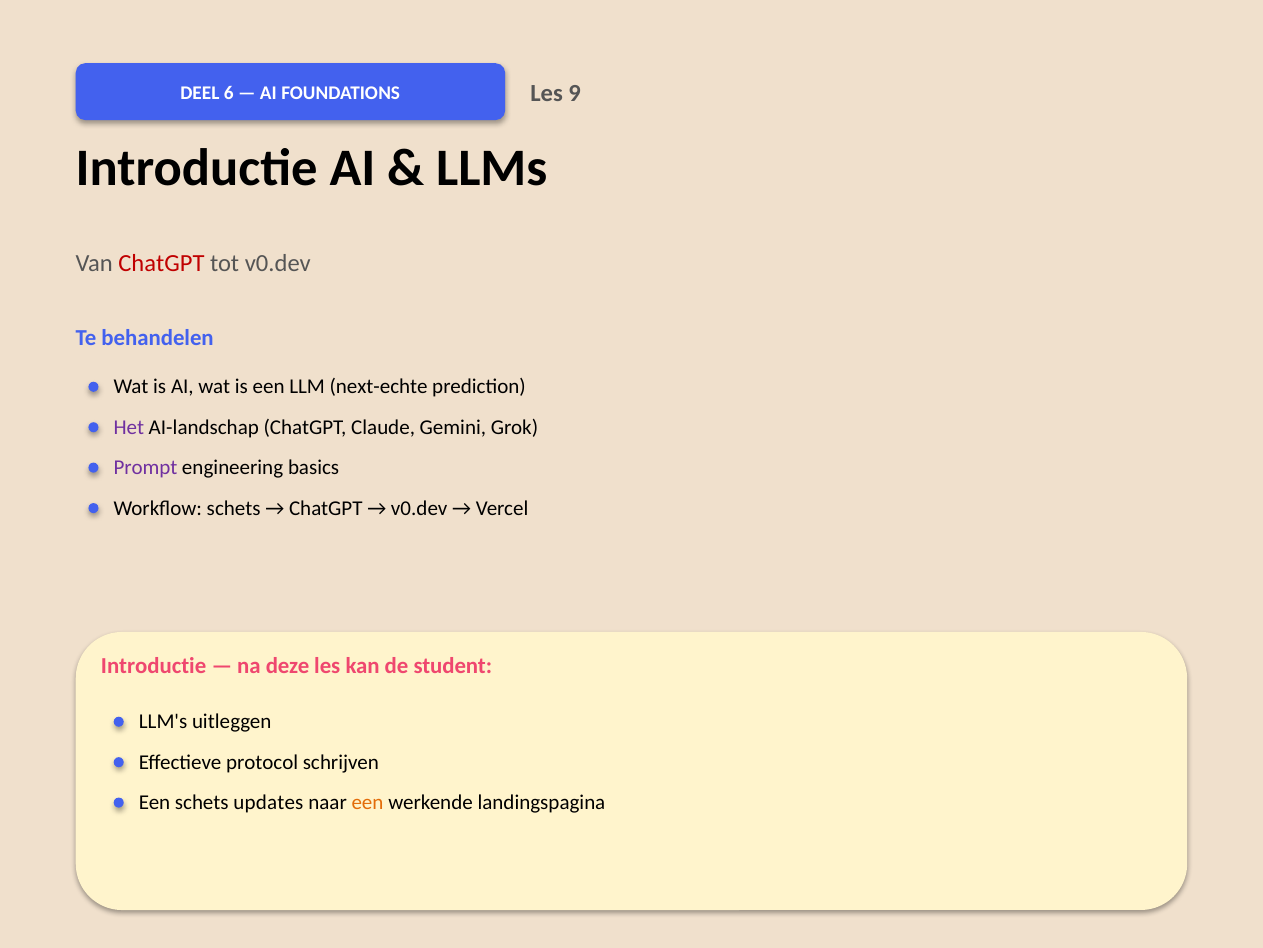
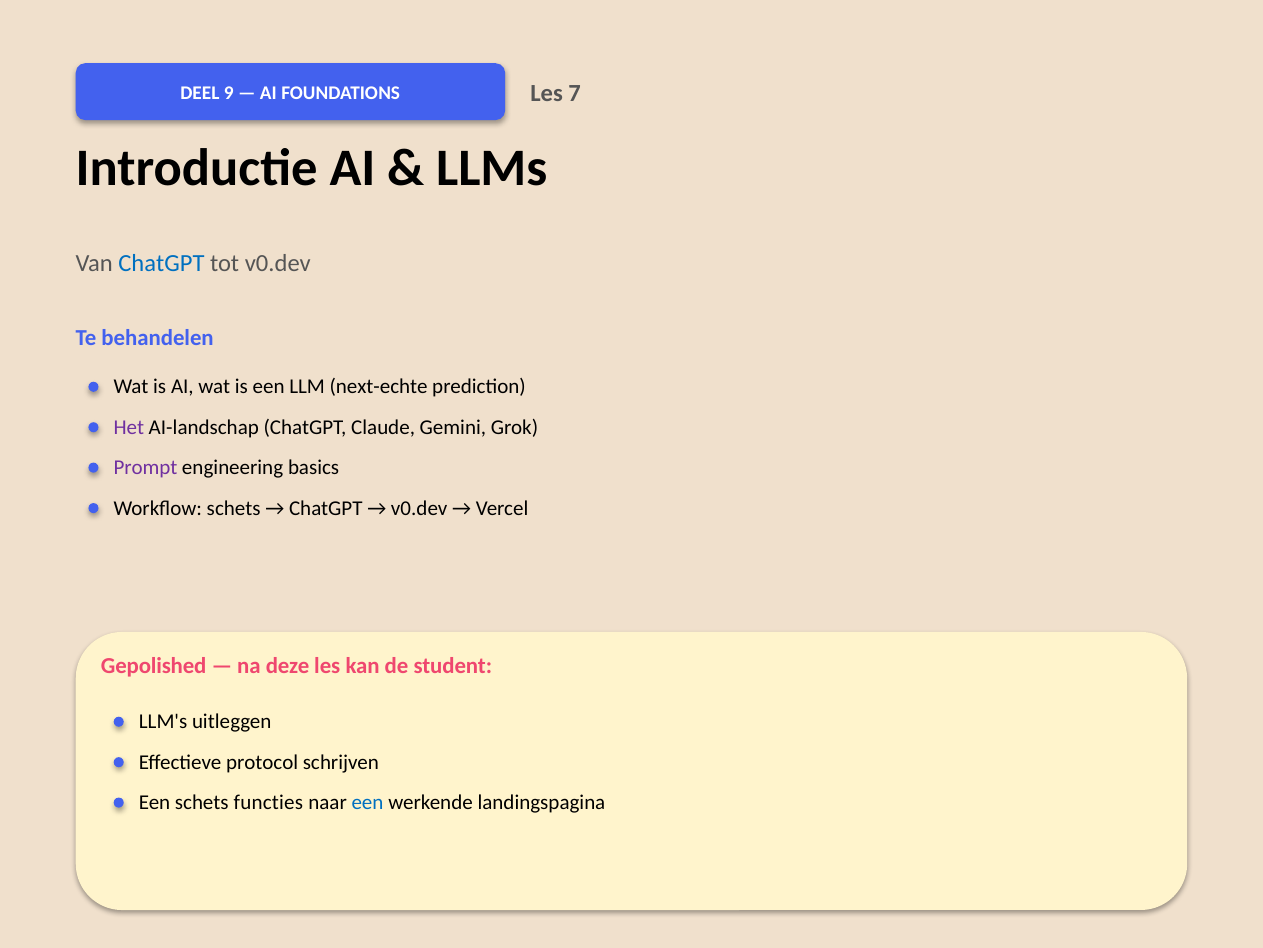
6: 6 -> 9
9: 9 -> 7
ChatGPT at (161, 263) colour: red -> blue
Introductie at (154, 666): Introductie -> Gepolished
updates: updates -> functies
een at (368, 802) colour: orange -> blue
